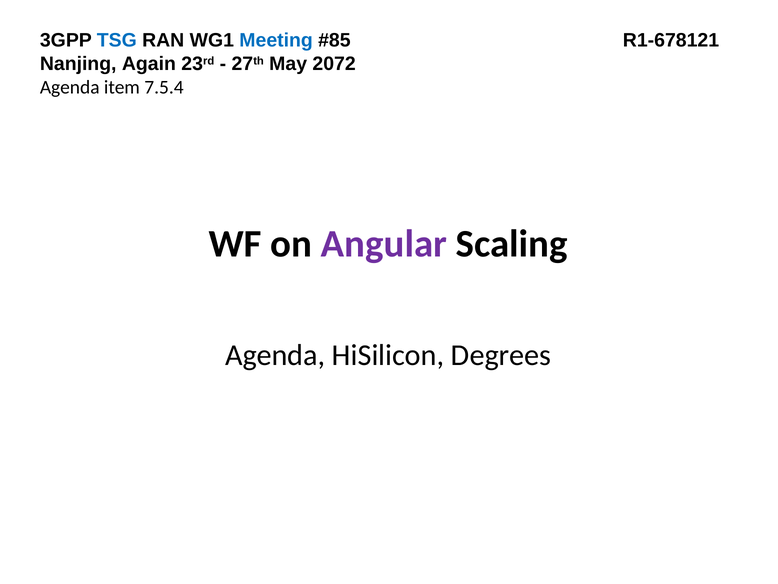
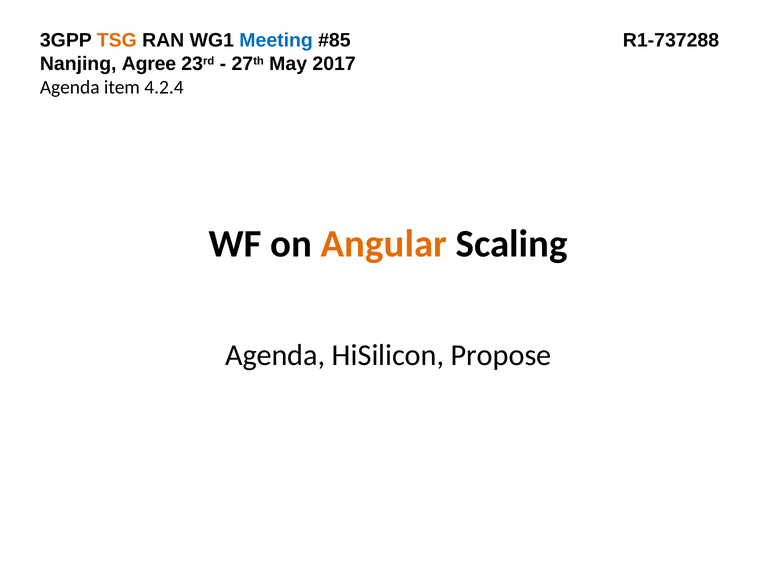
TSG colour: blue -> orange
R1-678121: R1-678121 -> R1-737288
Again: Again -> Agree
2072: 2072 -> 2017
7.5.4: 7.5.4 -> 4.2.4
Angular colour: purple -> orange
Degrees: Degrees -> Propose
